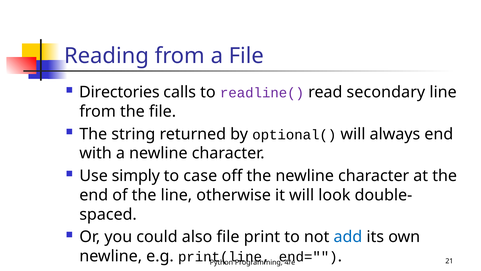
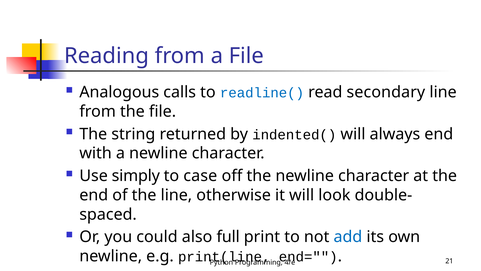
Directories: Directories -> Analogous
readline( colour: purple -> blue
optional(: optional( -> indented(
also file: file -> full
